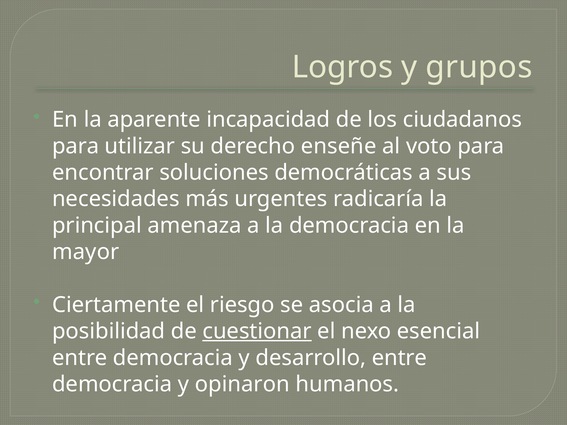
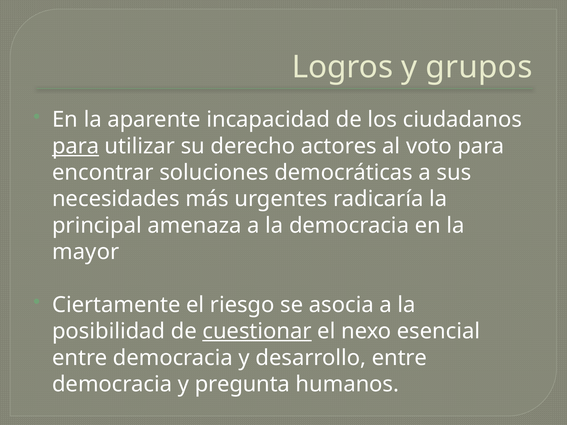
para at (76, 146) underline: none -> present
enseñe: enseñe -> actores
opinaron: opinaron -> pregunta
